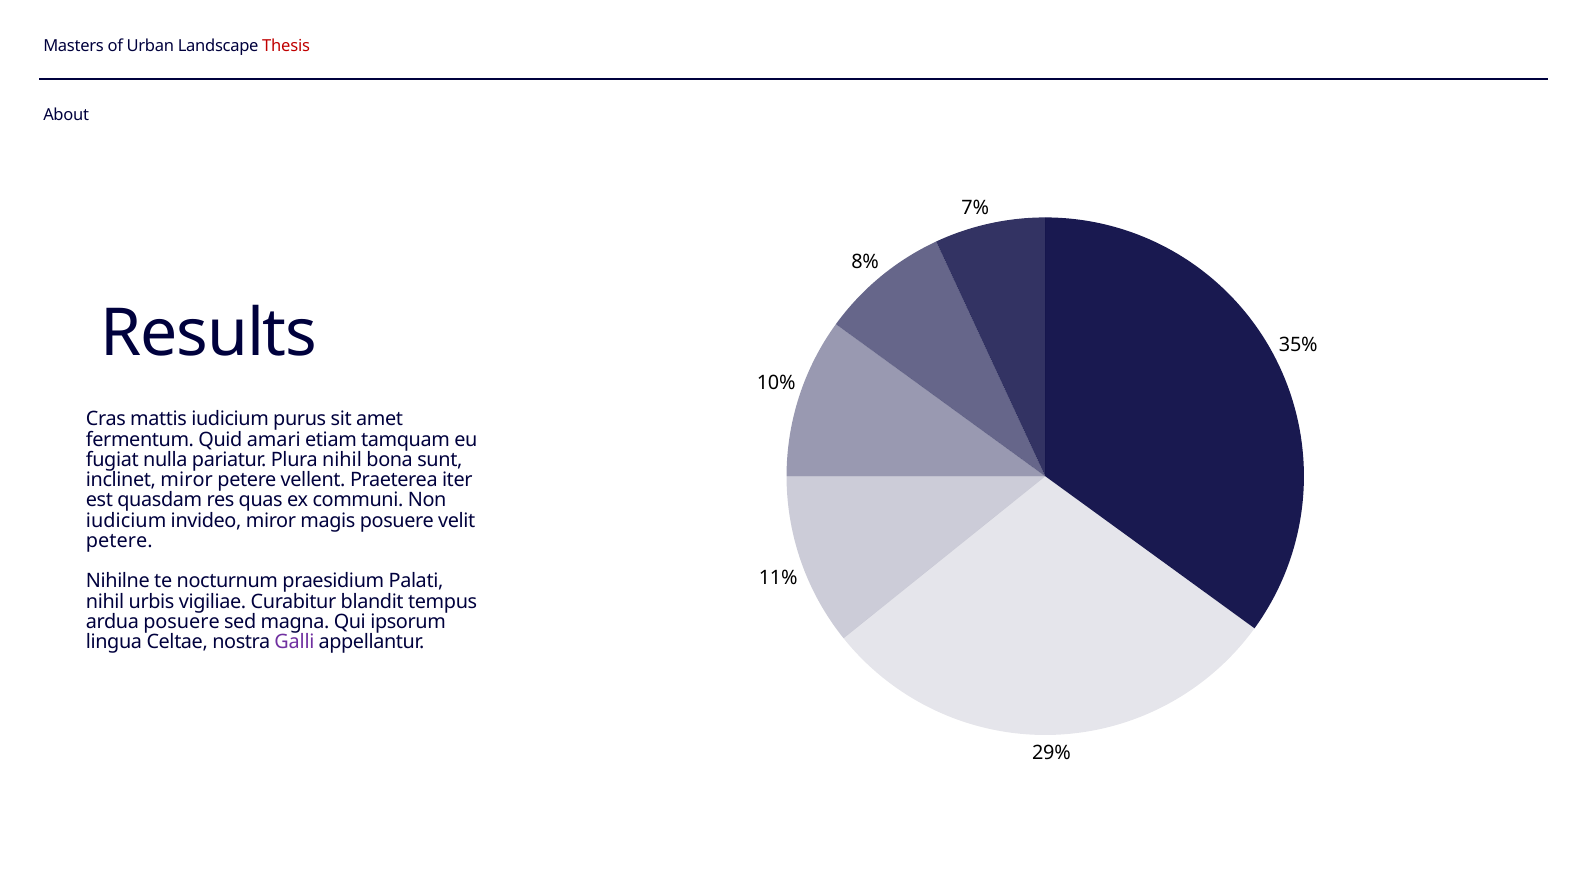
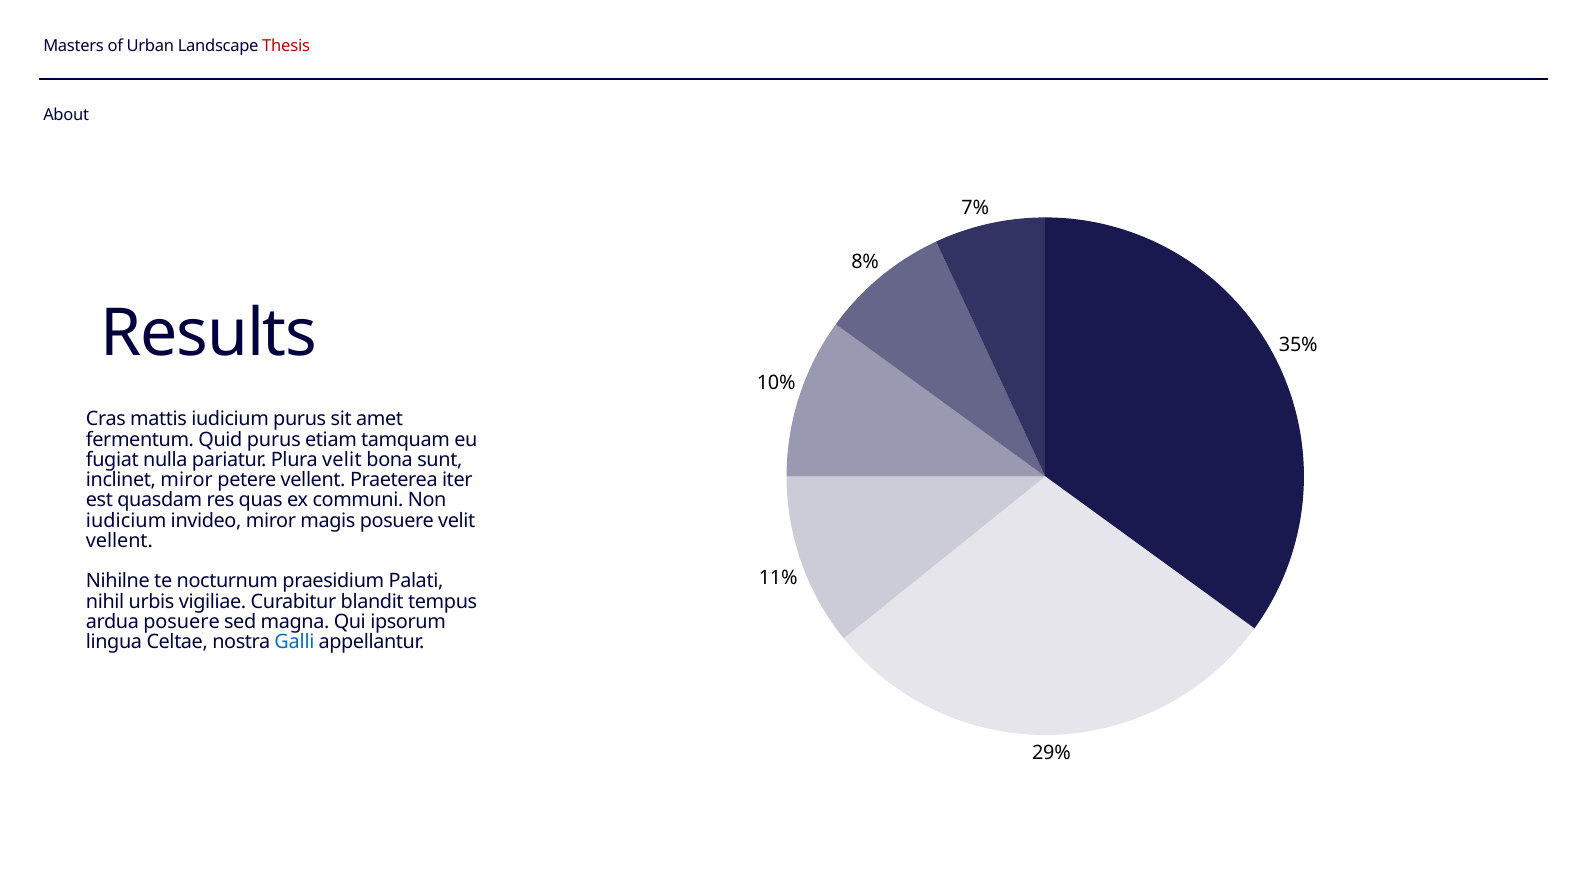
Quid amari: amari -> purus
Plura nihil: nihil -> velit
petere at (119, 541): petere -> vellent
Galli colour: purple -> blue
